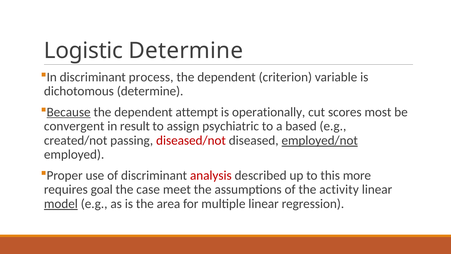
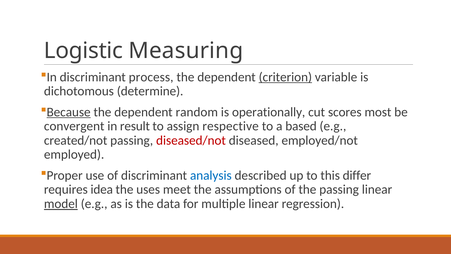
Logistic Determine: Determine -> Measuring
criterion underline: none -> present
attempt: attempt -> random
psychiatric: psychiatric -> respective
employed/not underline: present -> none
analysis colour: red -> blue
more: more -> differ
goal: goal -> idea
case: case -> uses
the activity: activity -> passing
area: area -> data
